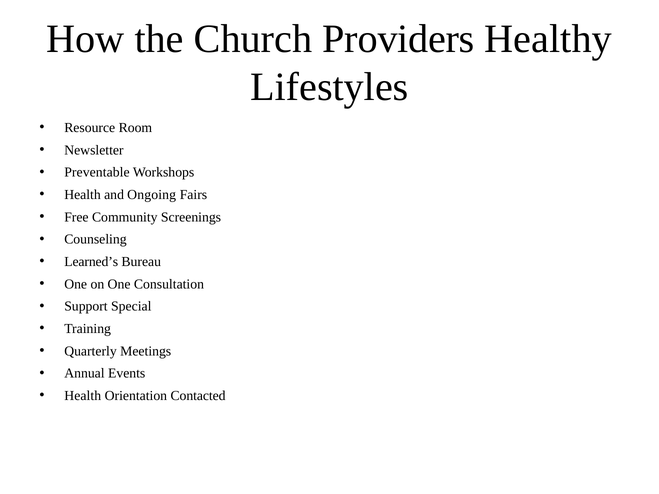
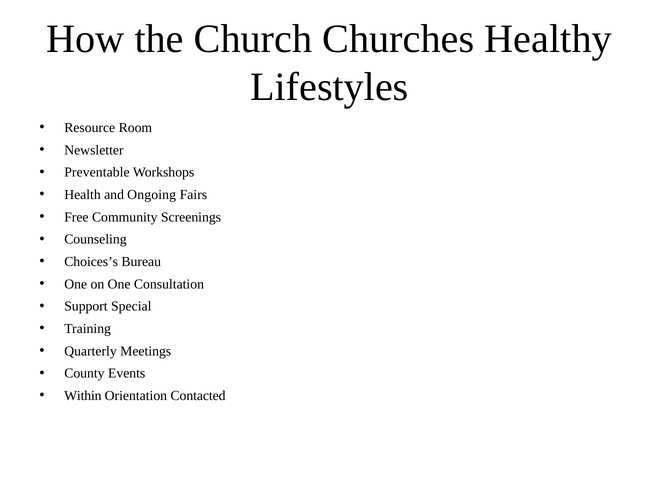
Providers: Providers -> Churches
Learned’s: Learned’s -> Choices’s
Annual: Annual -> County
Health at (83, 396): Health -> Within
